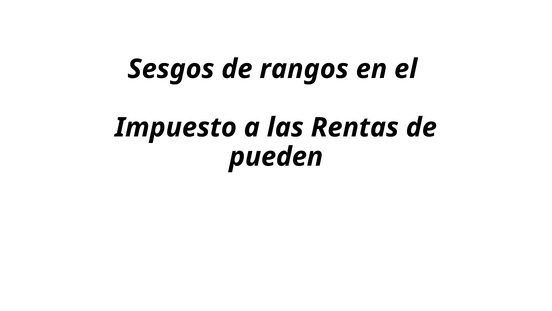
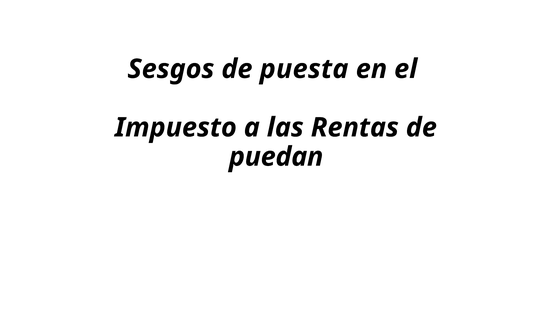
rangos: rangos -> puesta
pueden: pueden -> puedan
